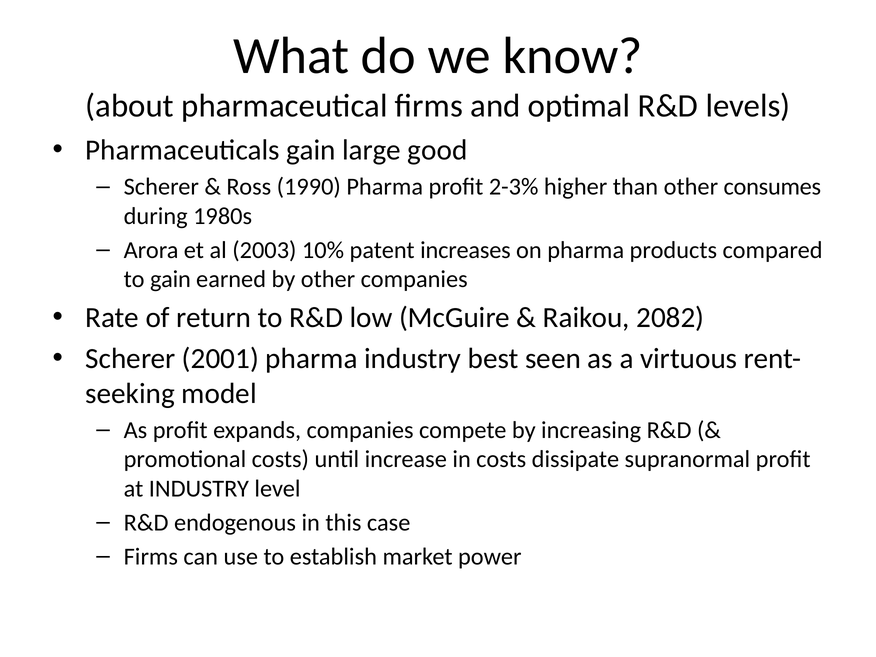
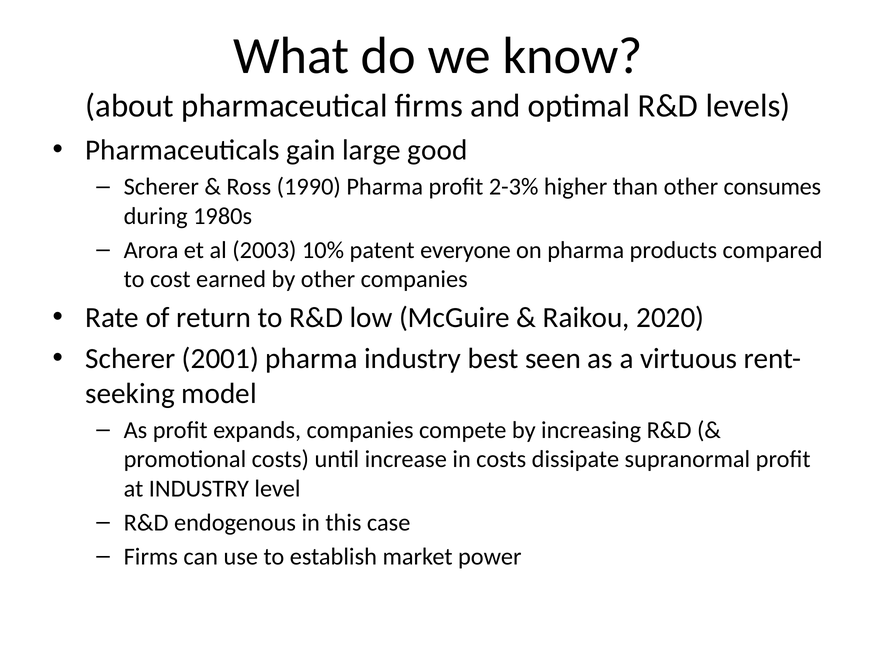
increases: increases -> everyone
to gain: gain -> cost
2082: 2082 -> 2020
